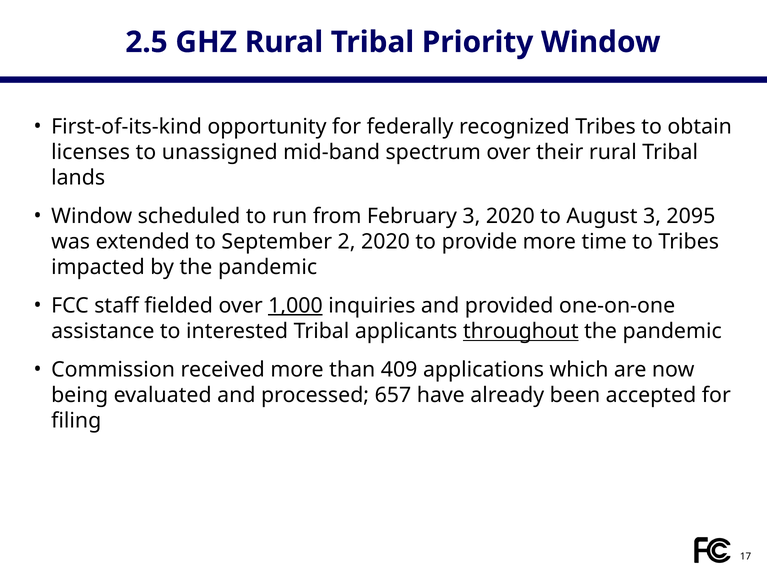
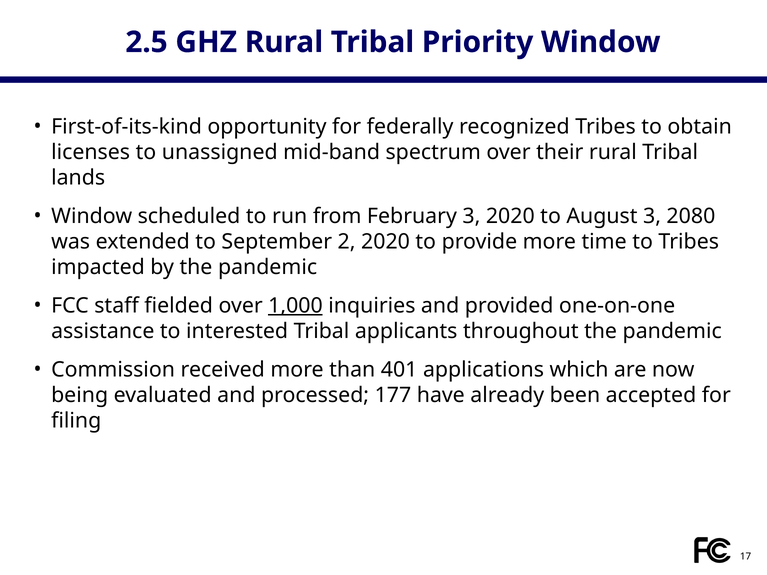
2095: 2095 -> 2080
throughout underline: present -> none
409: 409 -> 401
657: 657 -> 177
